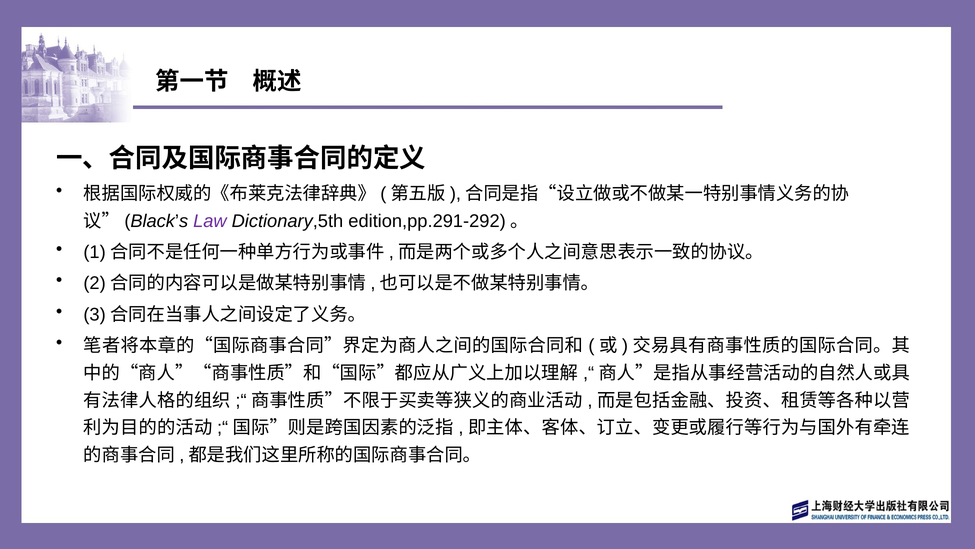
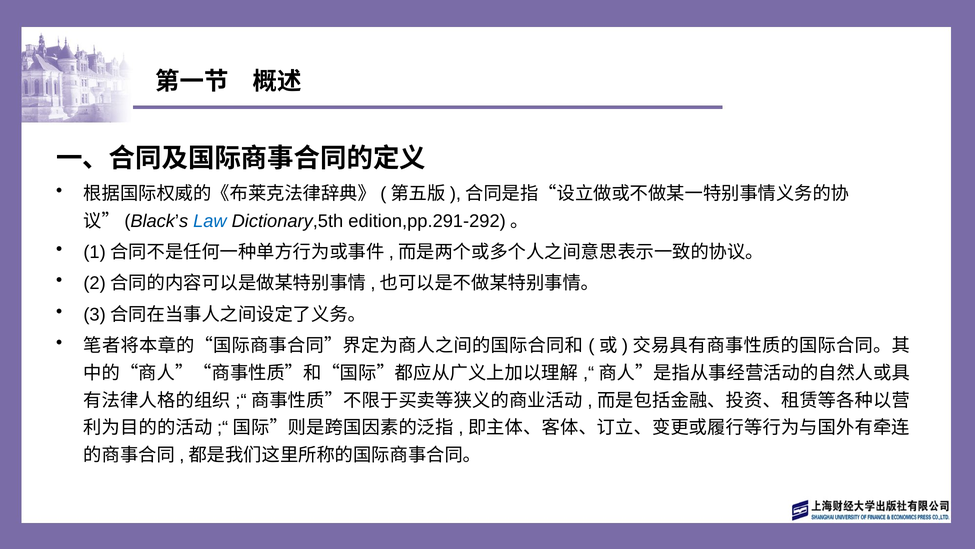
Law colour: purple -> blue
